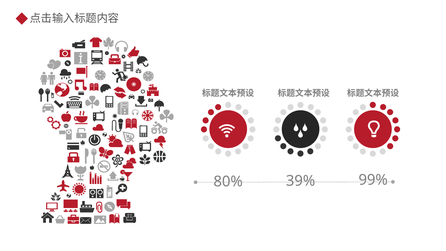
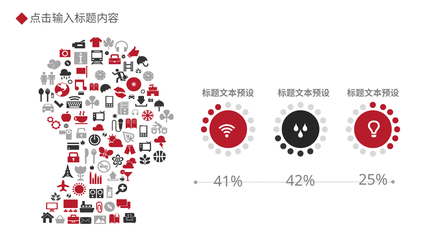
99%: 99% -> 25%
39%: 39% -> 42%
80%: 80% -> 41%
